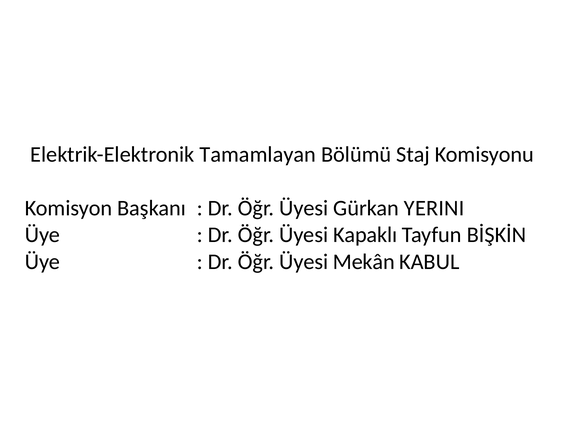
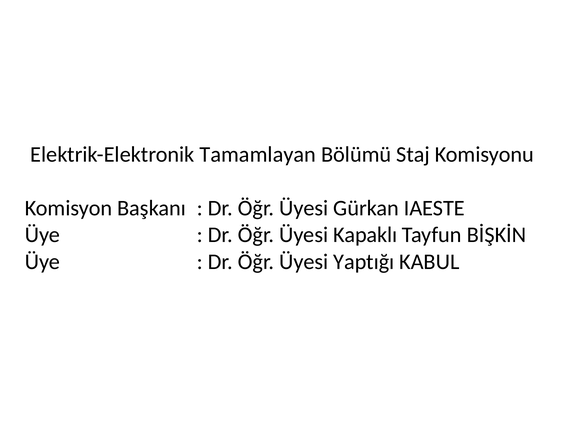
YERINI: YERINI -> IAESTE
Mekân: Mekân -> Yaptığı
